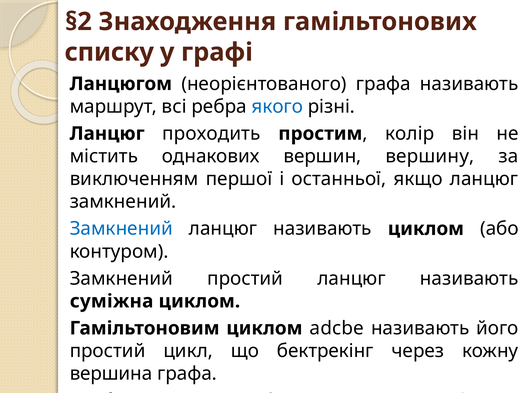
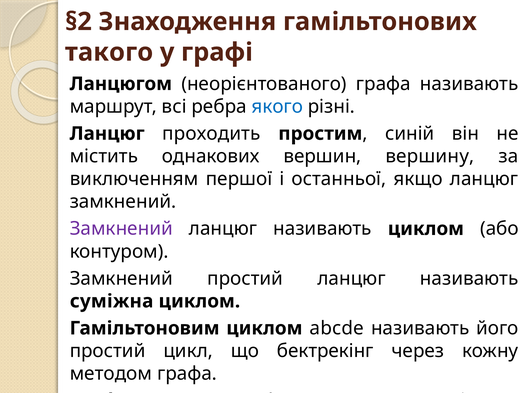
списку: списку -> такого
колір: колір -> синій
Замкнений at (121, 229) colour: blue -> purple
adcbe: adcbe -> abcde
вершина: вершина -> методом
